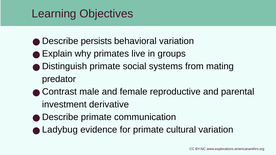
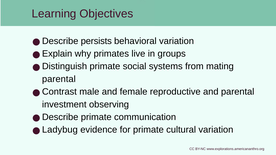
predator at (59, 79): predator -> parental
derivative: derivative -> observing
